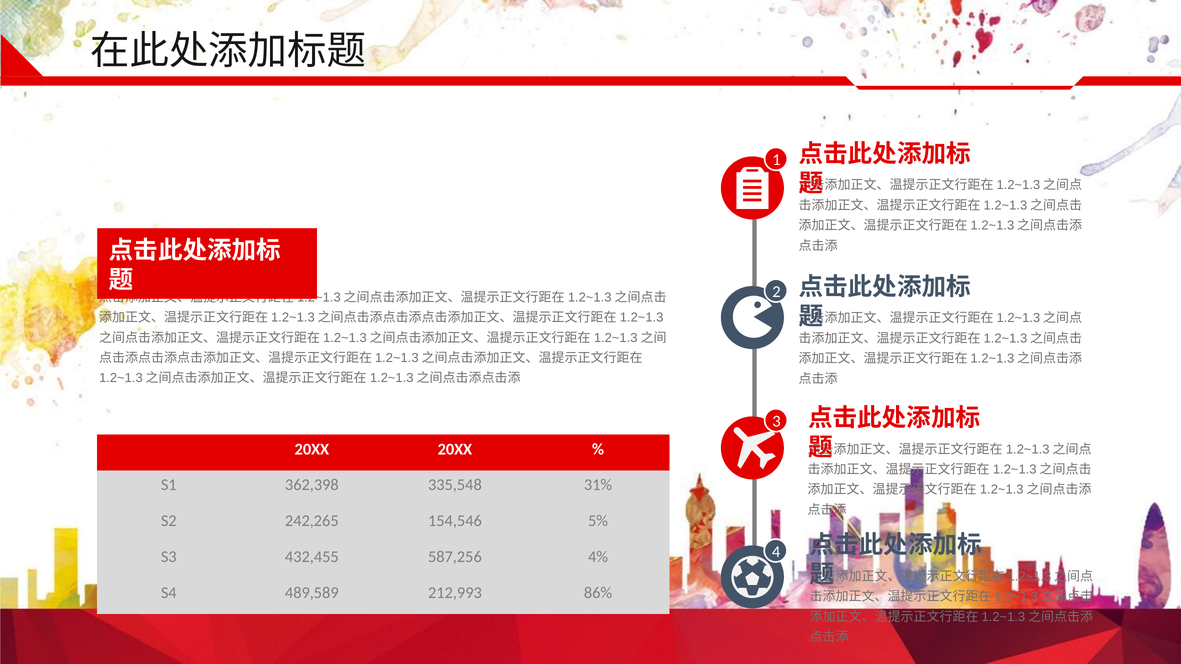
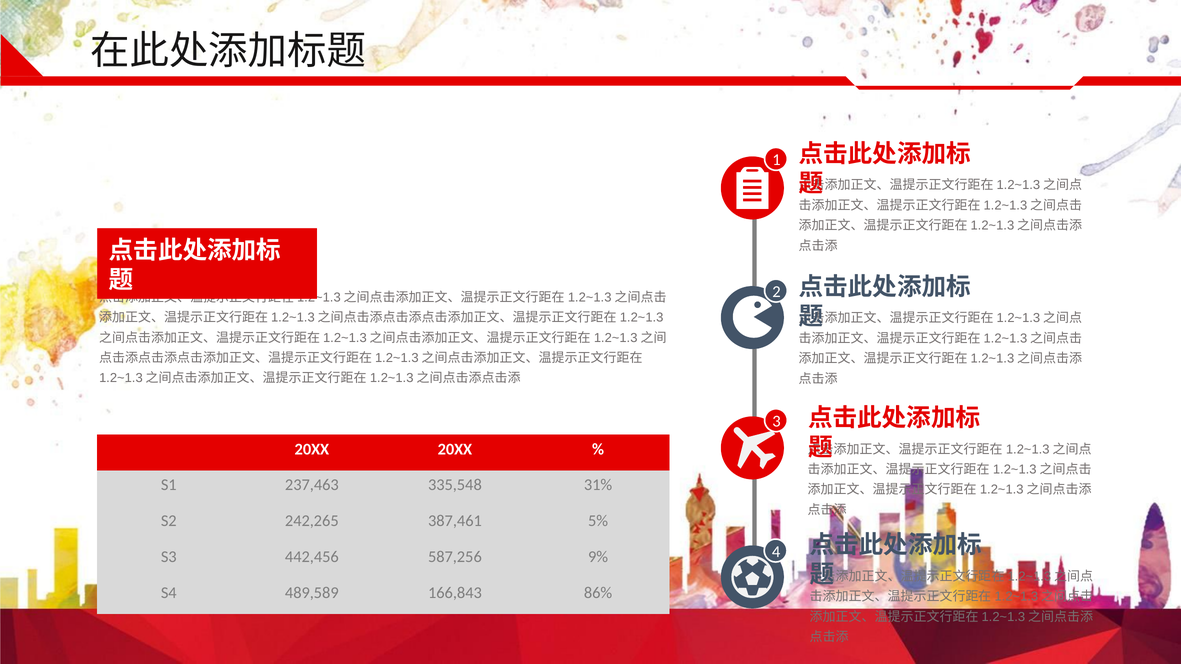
362,398: 362,398 -> 237,463
154,546: 154,546 -> 387,461
432,455: 432,455 -> 442,456
4%: 4% -> 9%
212,993: 212,993 -> 166,843
